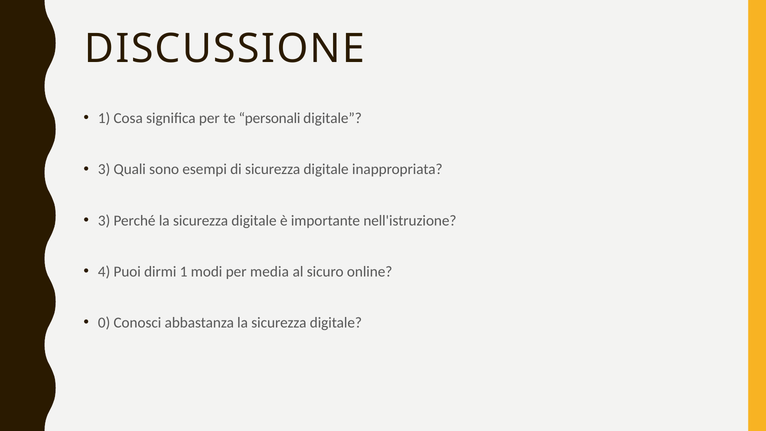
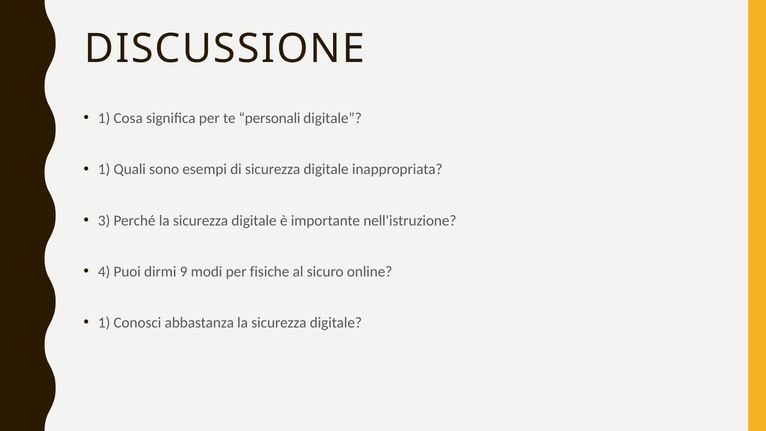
3 at (104, 169): 3 -> 1
dirmi 1: 1 -> 9
media: media -> fisiche
0 at (104, 323): 0 -> 1
